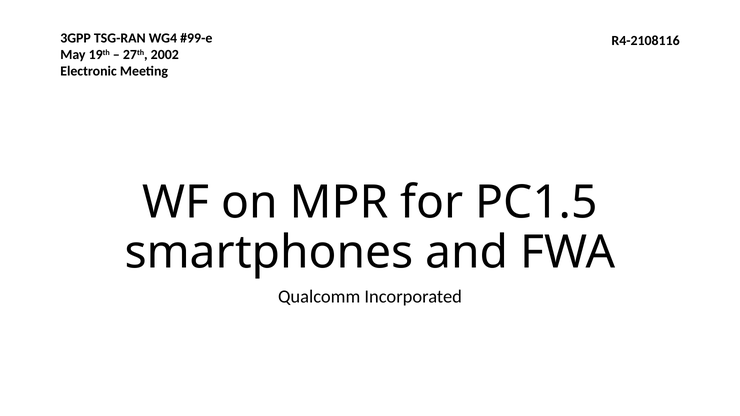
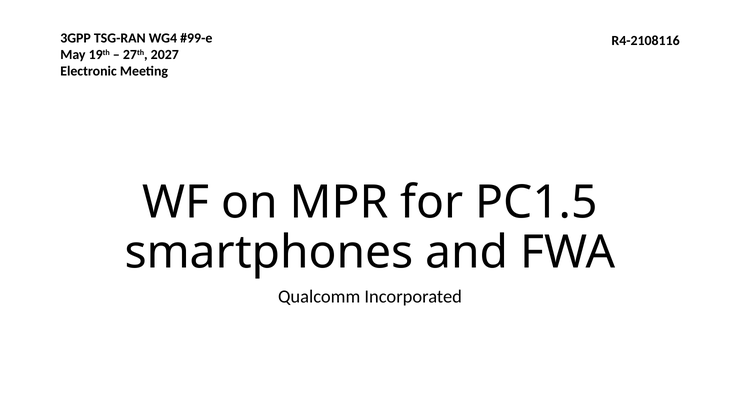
2002: 2002 -> 2027
